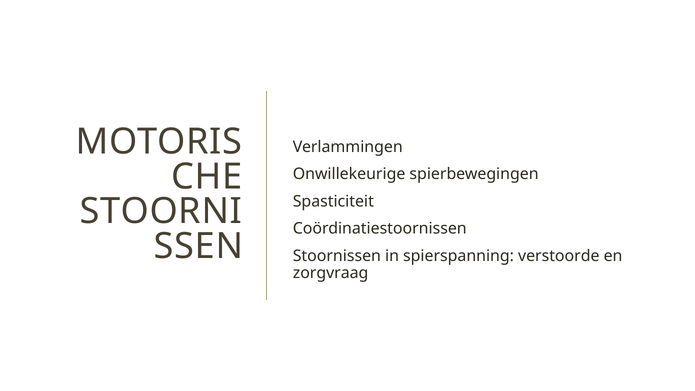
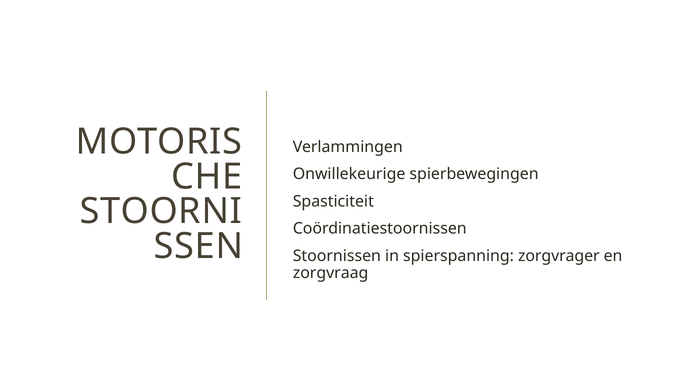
verstoorde: verstoorde -> zorgvrager
